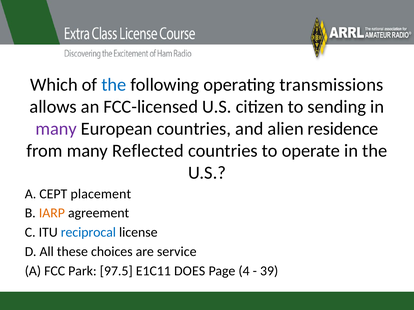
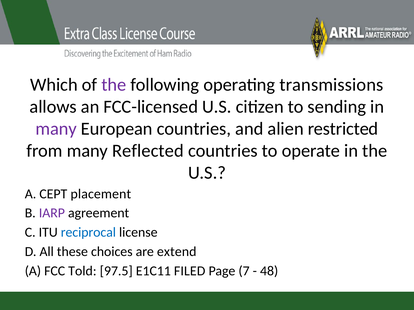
the at (114, 85) colour: blue -> purple
residence: residence -> restricted
IARP colour: orange -> purple
service: service -> extend
Park: Park -> Told
DOES: DOES -> FILED
4: 4 -> 7
39: 39 -> 48
